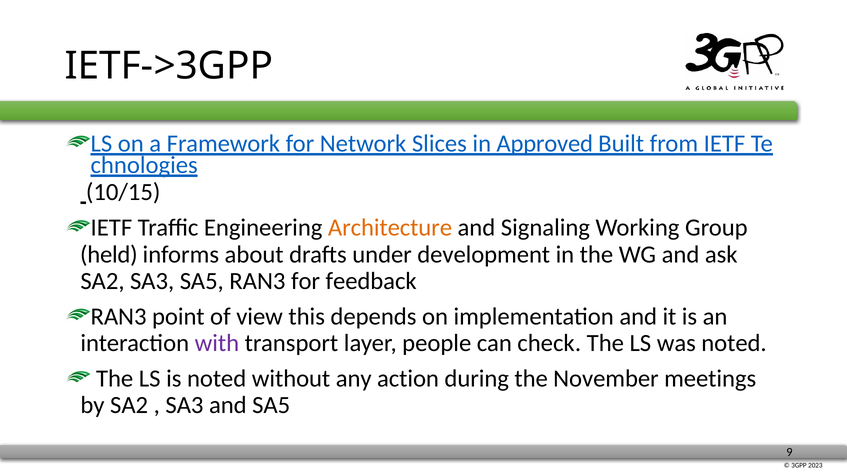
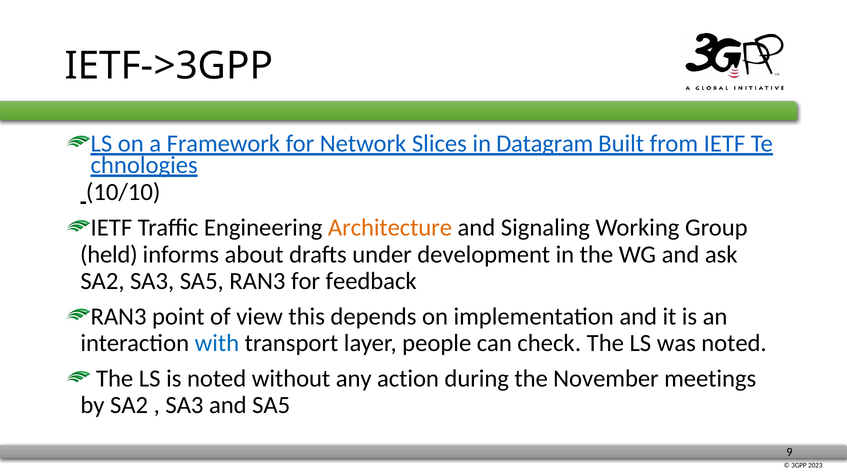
Approved: Approved -> Datagram
10/15: 10/15 -> 10/10
with colour: purple -> blue
